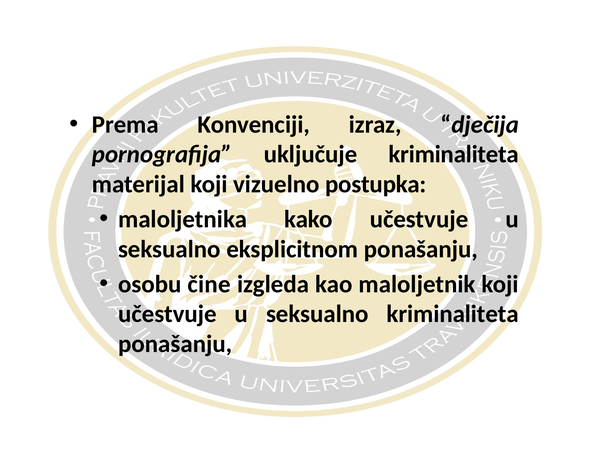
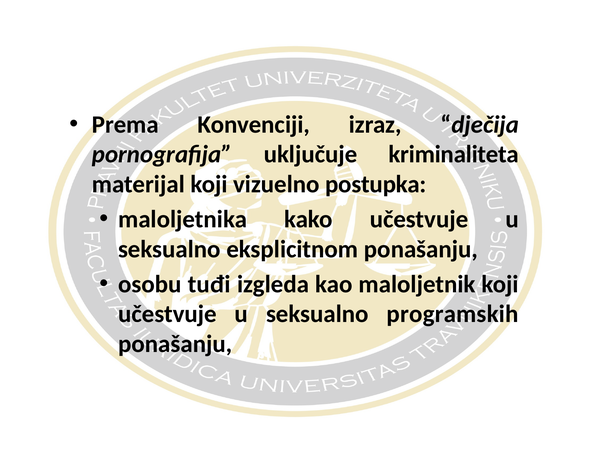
čine: čine -> tuđi
seksualno kriminaliteta: kriminaliteta -> programskih
